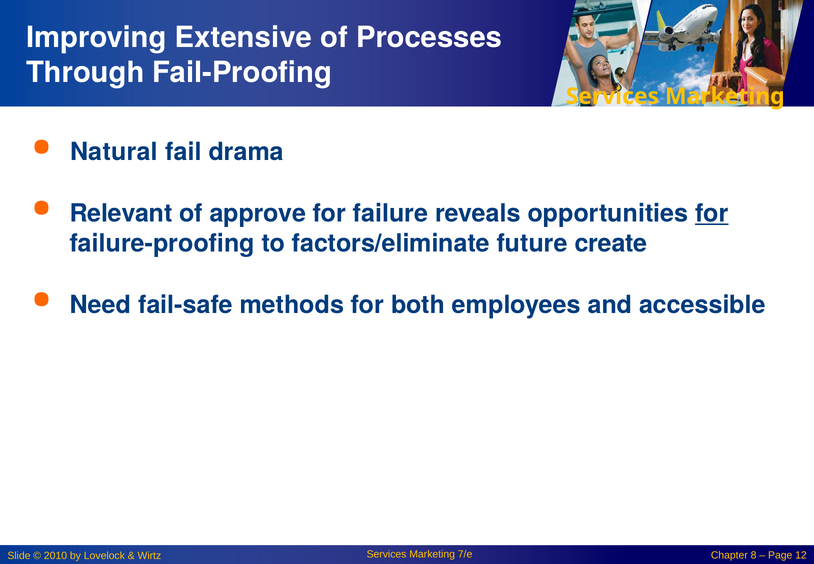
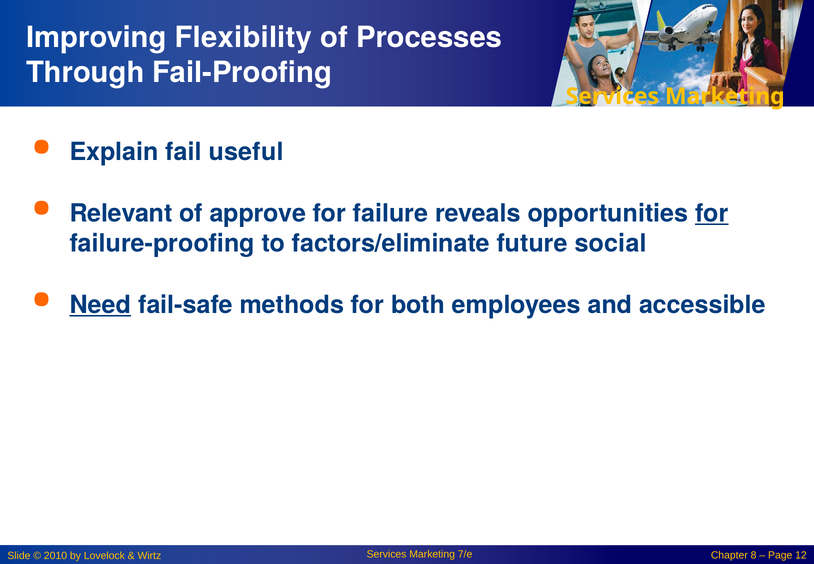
Extensive: Extensive -> Flexibility
Natural: Natural -> Explain
drama: drama -> useful
create: create -> social
Need underline: none -> present
